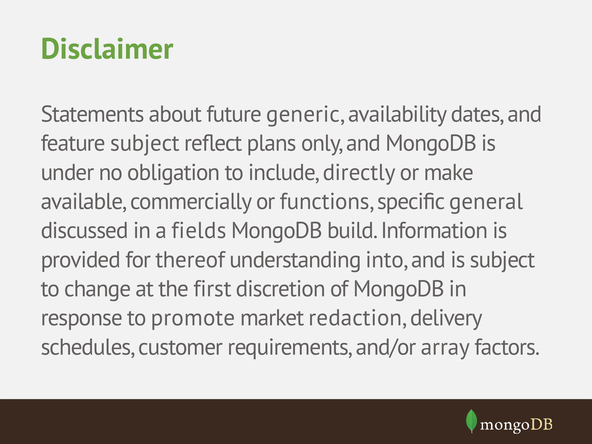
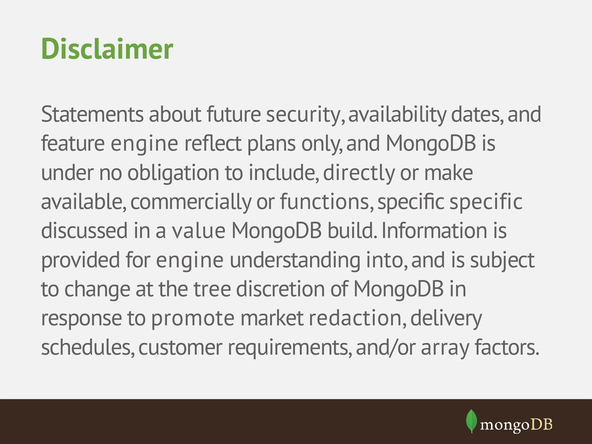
generic: generic -> security
feature subject: subject -> engine
specific general: general -> specific
fields: fields -> value
for thereof: thereof -> engine
first: first -> tree
